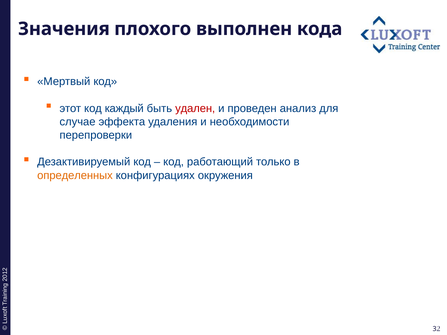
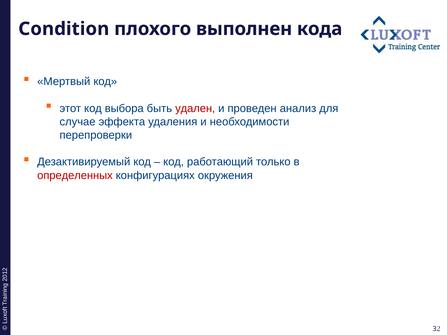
Значения: Значения -> Condition
каждый: каждый -> выбора
определенных colour: orange -> red
